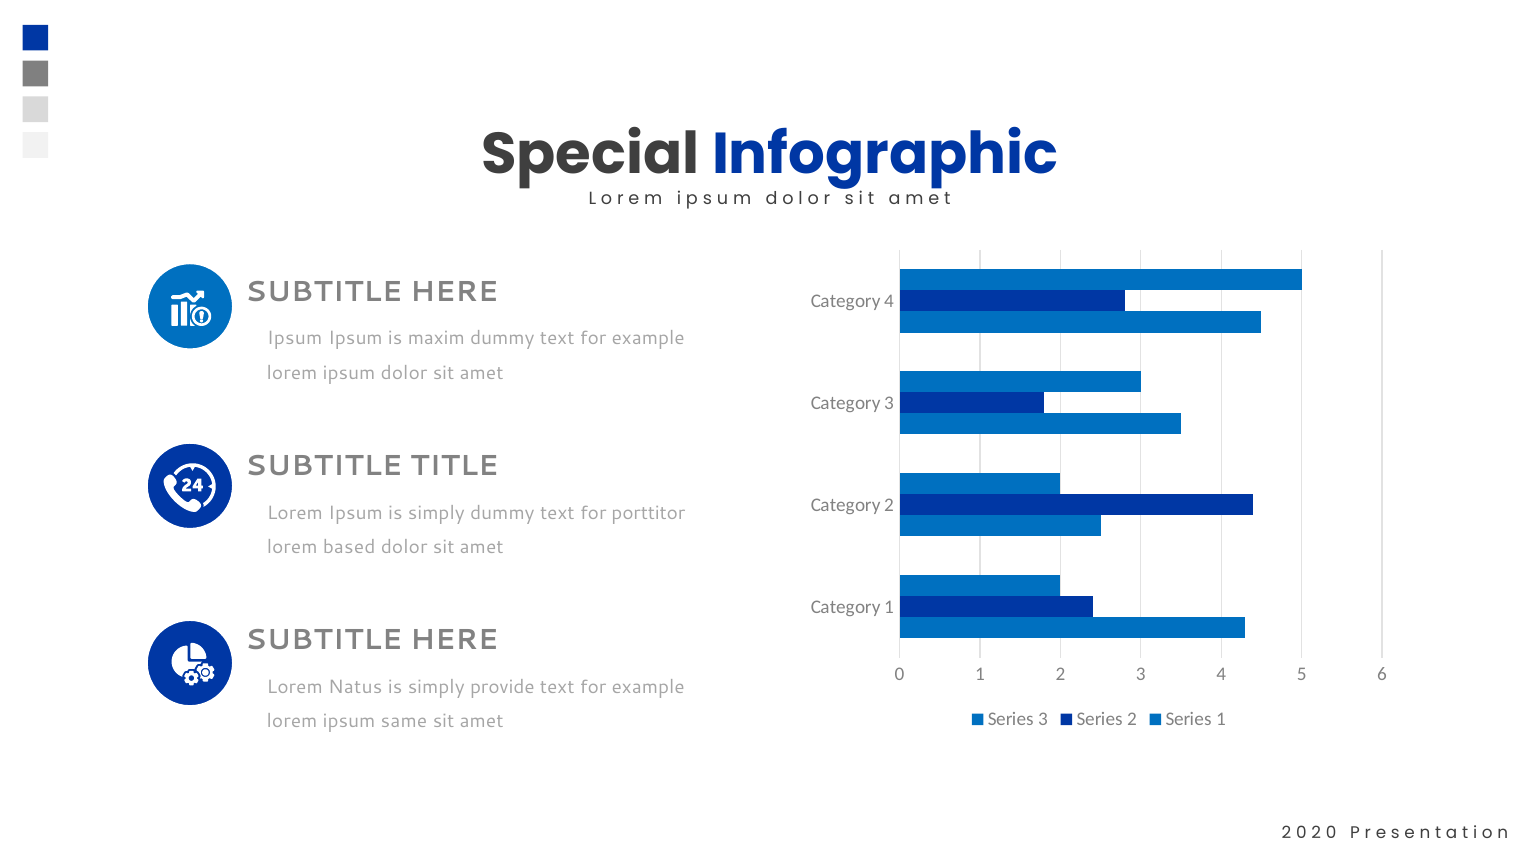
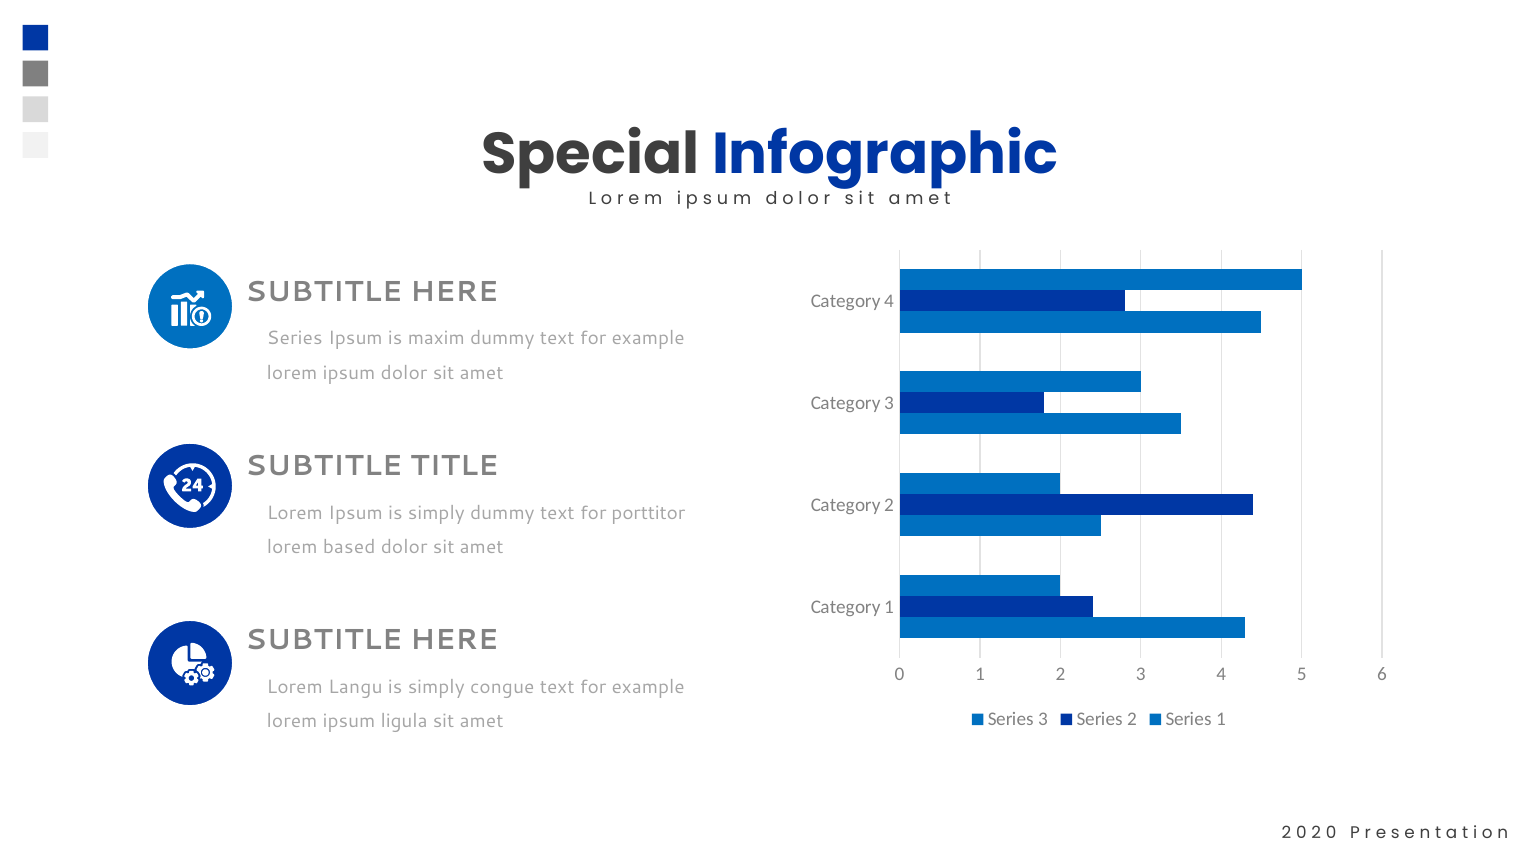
Ipsum at (295, 338): Ipsum -> Series
Natus: Natus -> Langu
provide: provide -> congue
same: same -> ligula
